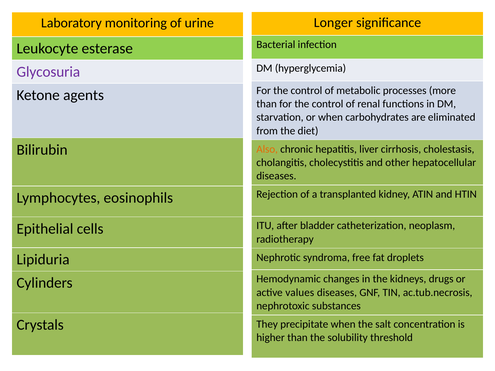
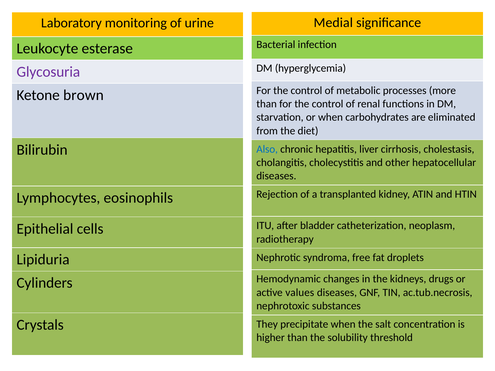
Longer: Longer -> Medial
agents: agents -> brown
Also colour: orange -> blue
